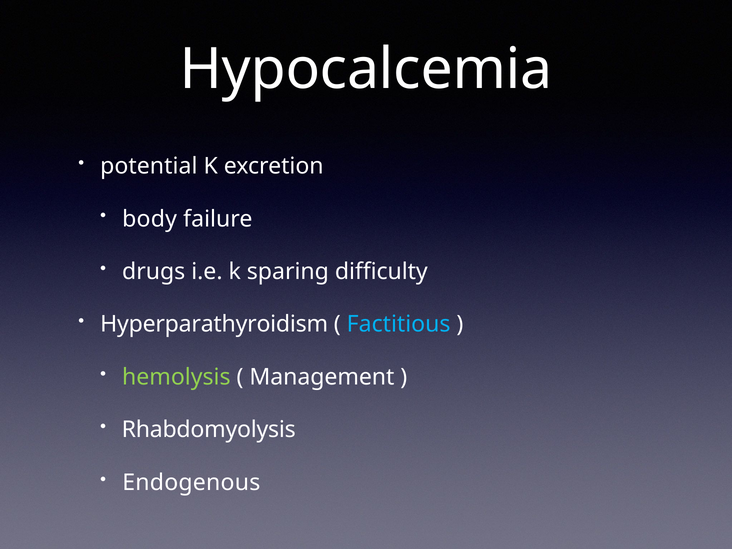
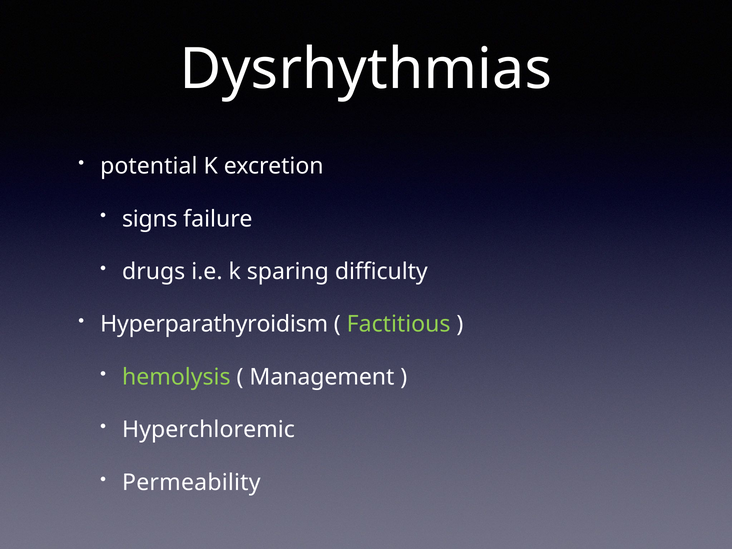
Hypocalcemia: Hypocalcemia -> Dysrhythmias
body: body -> signs
Factitious colour: light blue -> light green
Rhabdomyolysis: Rhabdomyolysis -> Hyperchloremic
Endogenous: Endogenous -> Permeability
